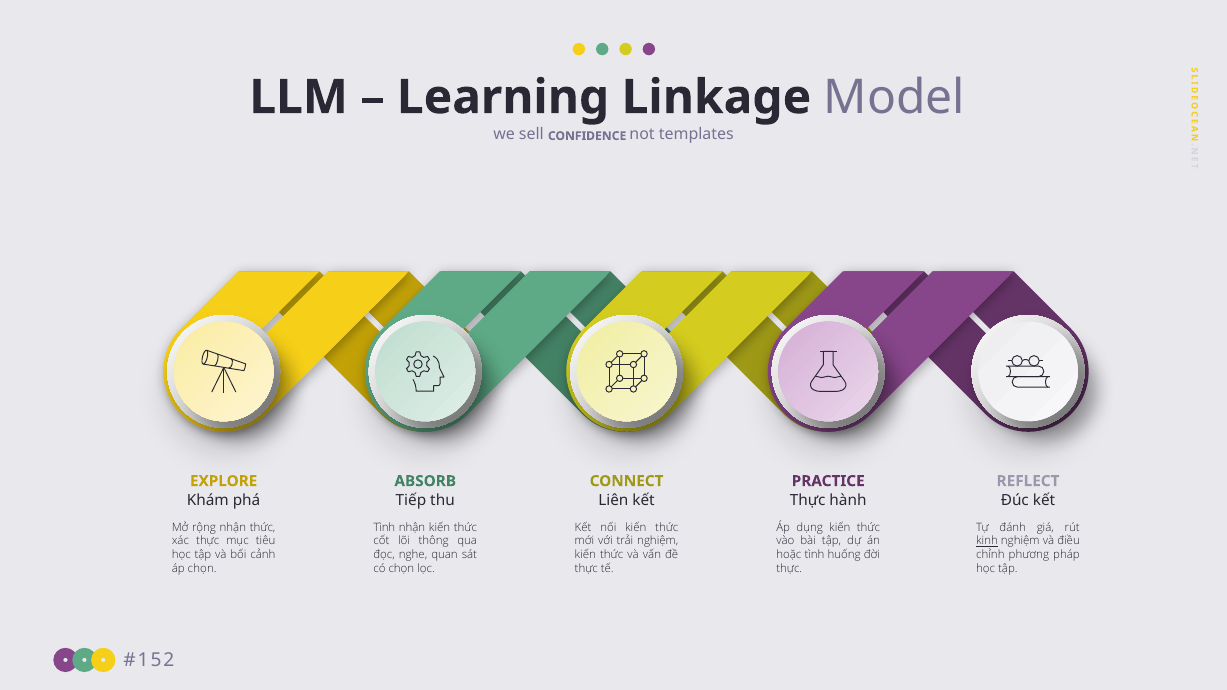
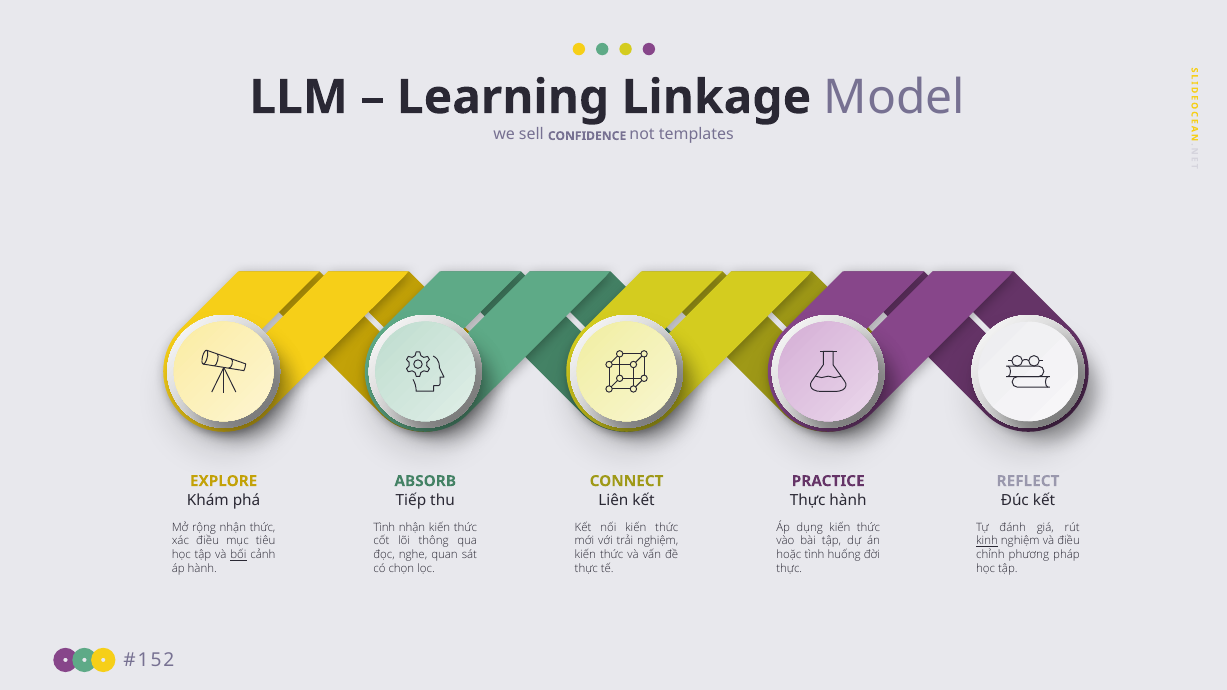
xác thực: thực -> điều
bối underline: none -> present
áp chọn: chọn -> hành
